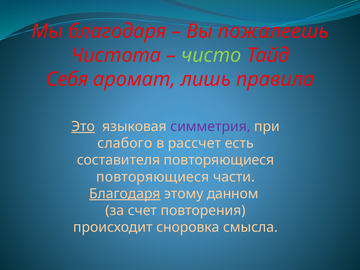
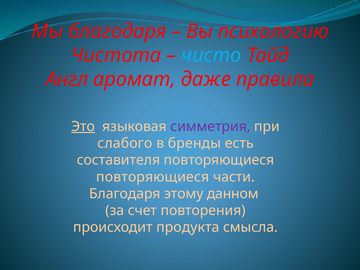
пожалеешь: пожалеешь -> психологию
чисто colour: light green -> light blue
Себя: Себя -> Англ
лишь: лишь -> даже
рассчет: рассчет -> бренды
Благодаря at (125, 194) underline: present -> none
сноровка: сноровка -> продукта
